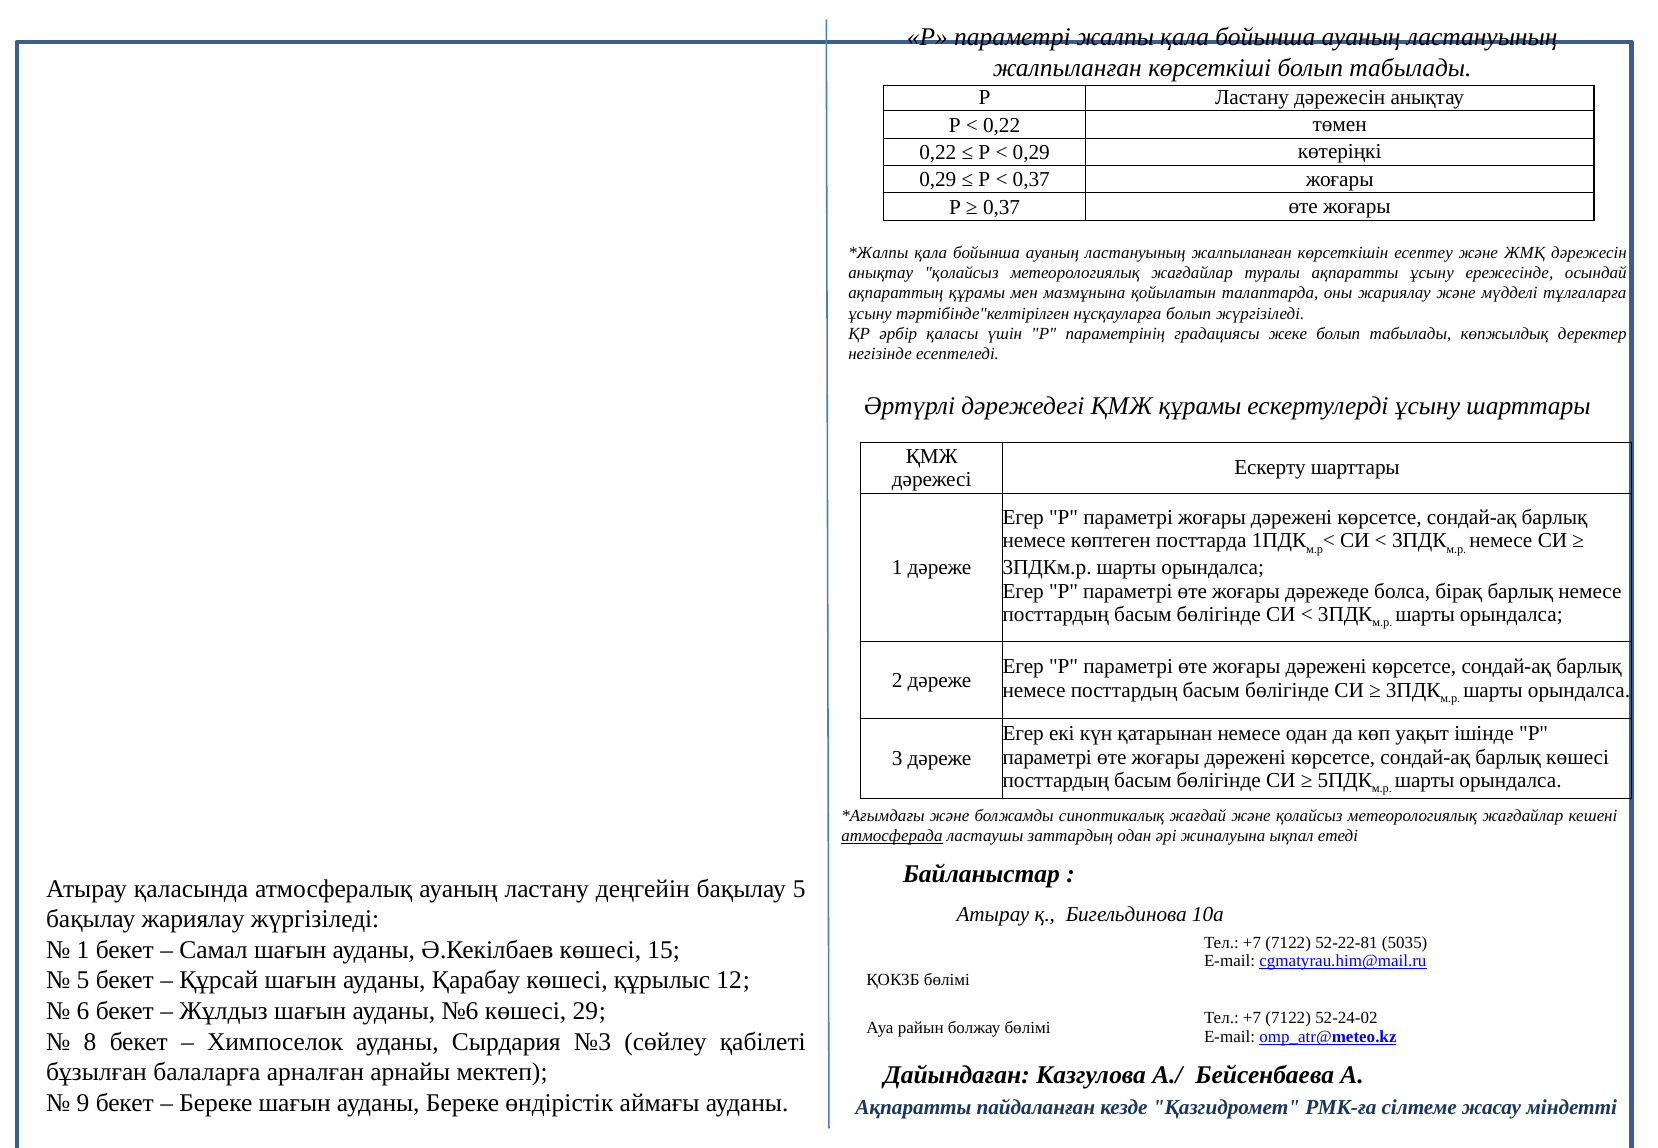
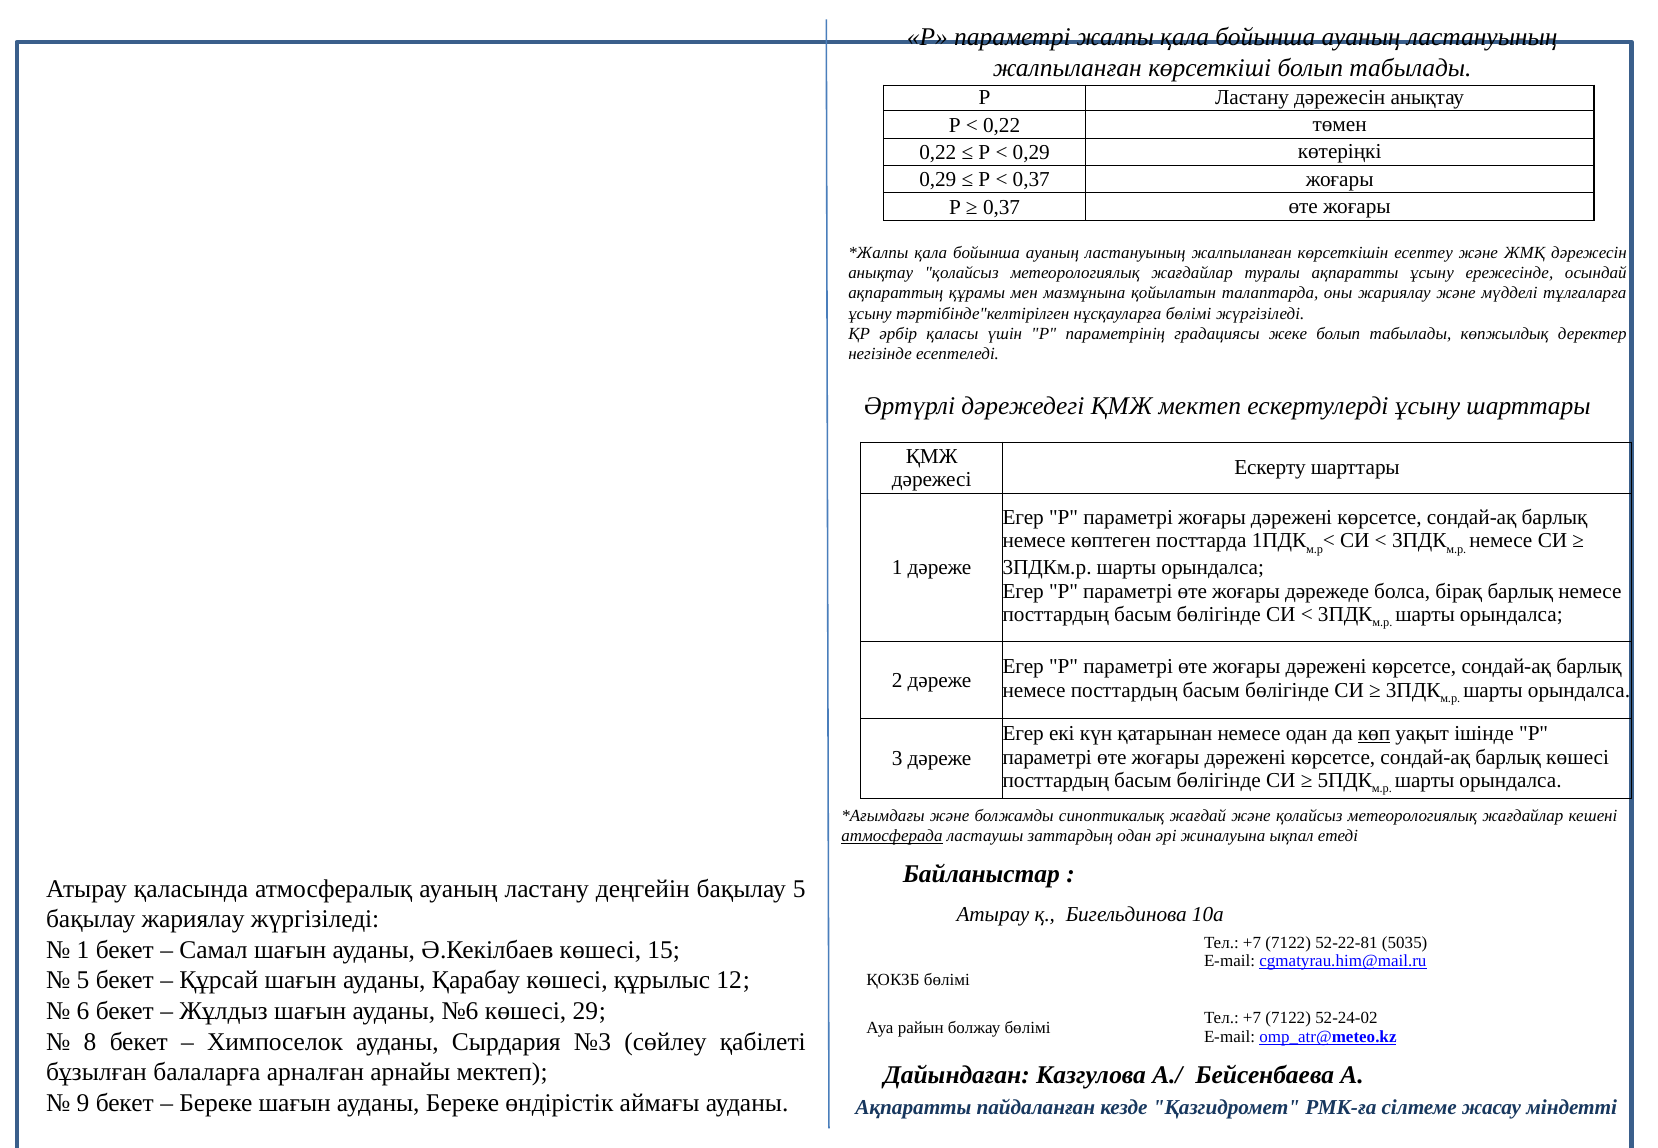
нұсқауларға болып: болып -> бөлімі
ҚМЖ құрамы: құрамы -> мектеп
көп underline: none -> present
